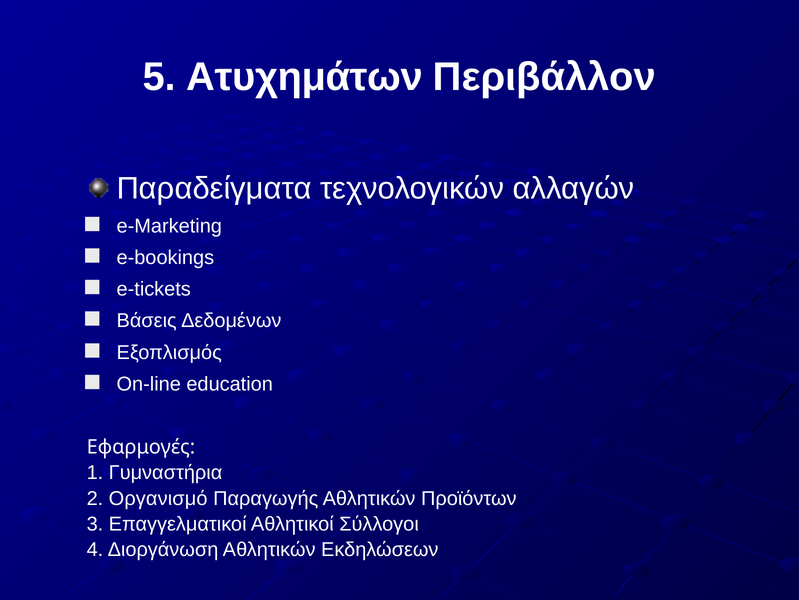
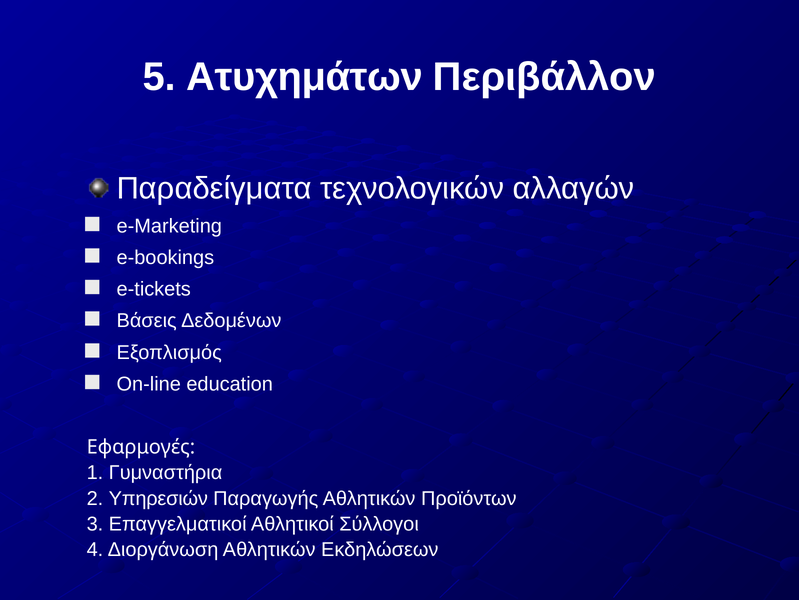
Οργανισμό: Οργανισμό -> Υπηρεσιών
